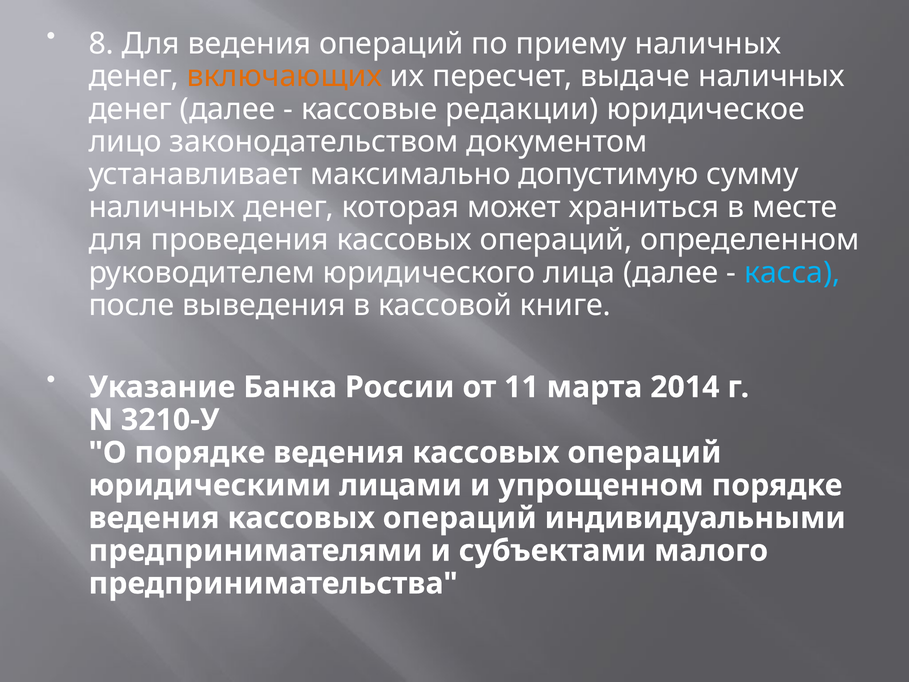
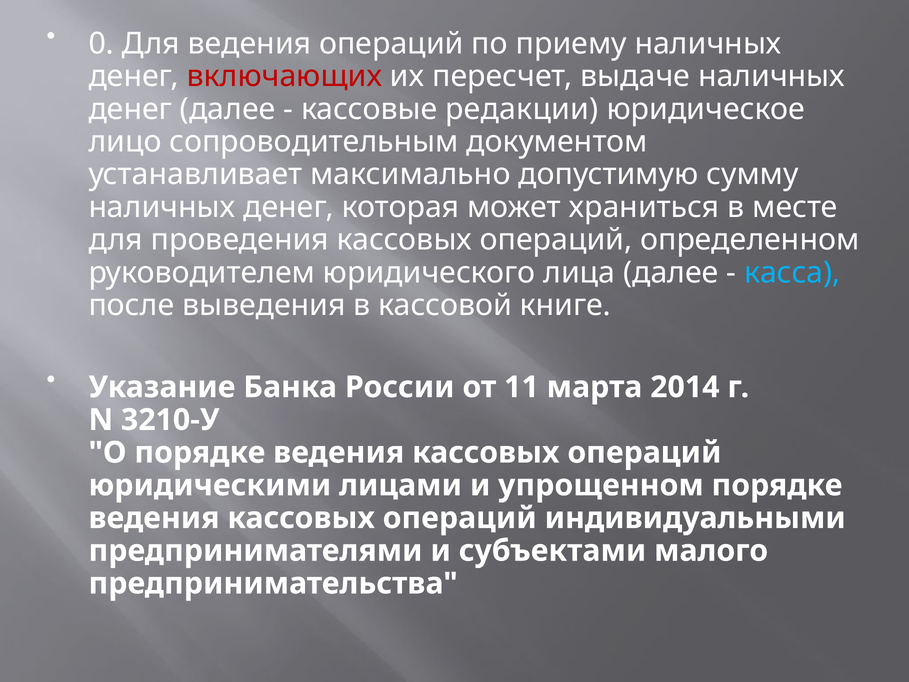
8: 8 -> 0
включающих colour: orange -> red
законодательством: законодательством -> сопроводительным
